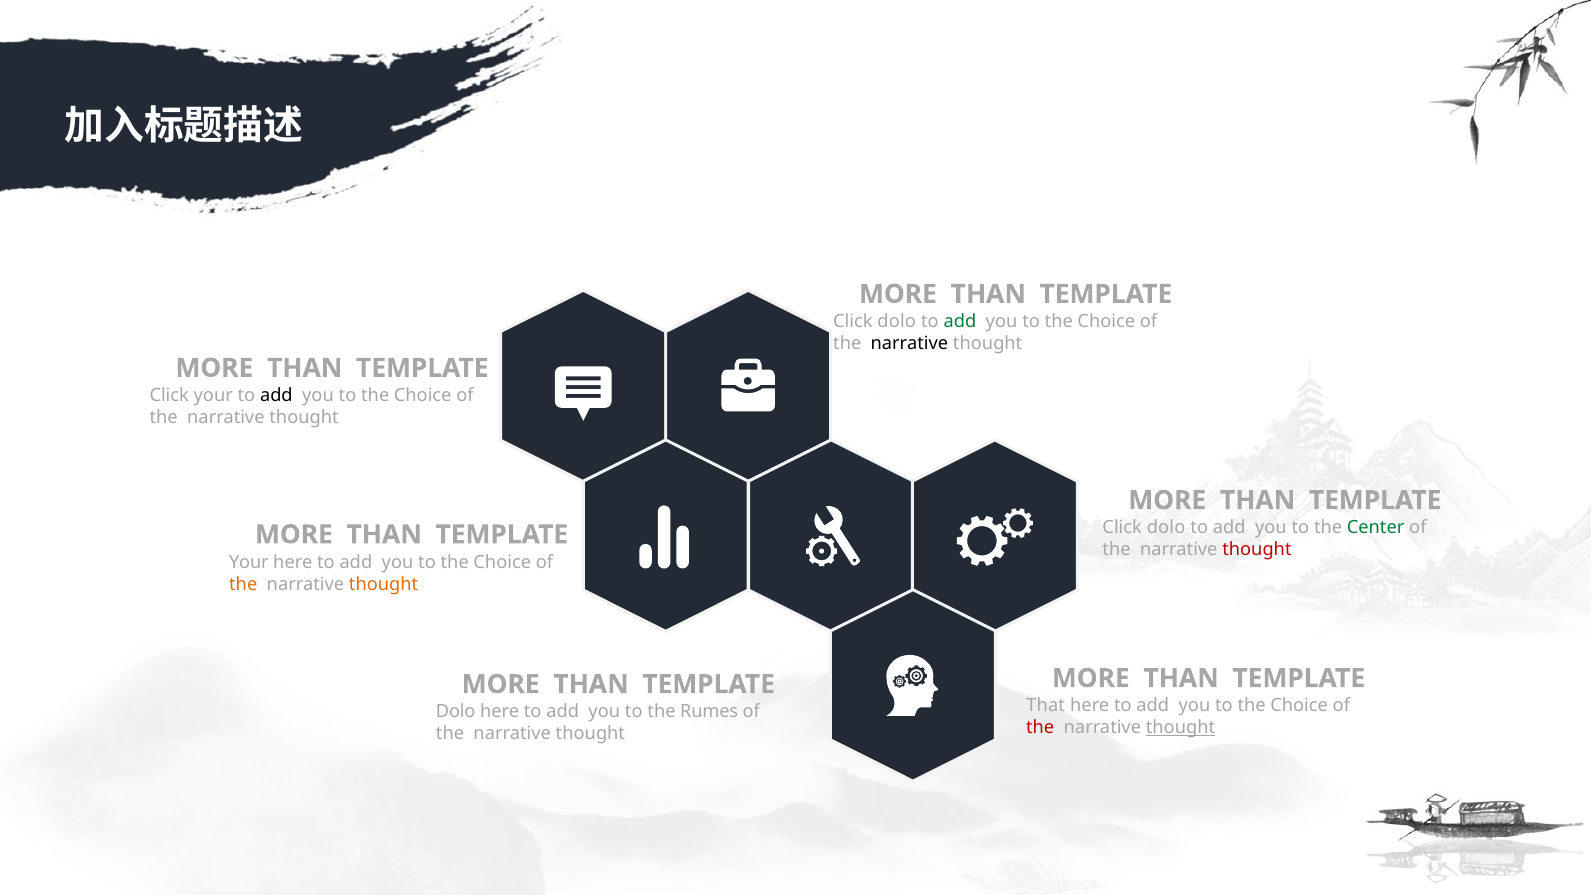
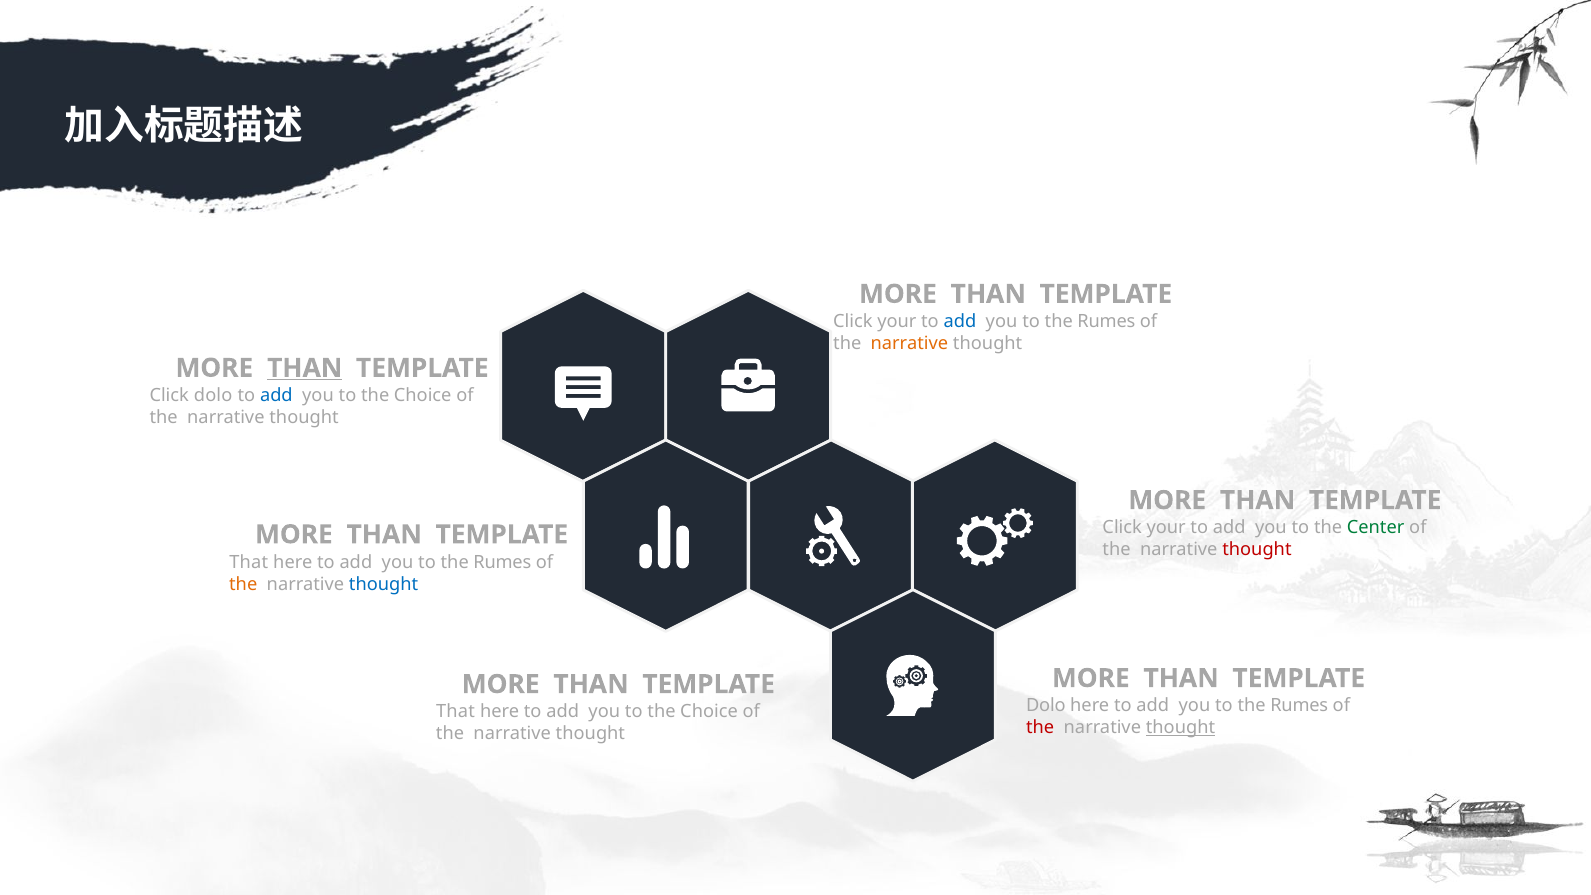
dolo at (897, 322): dolo -> your
add at (960, 322) colour: green -> blue
Choice at (1106, 322): Choice -> Rumes
narrative at (909, 344) colour: black -> orange
THAN at (305, 368) underline: none -> present
Click your: your -> dolo
add at (276, 396) colour: black -> blue
dolo at (1166, 528): dolo -> your
Your at (249, 562): Your -> That
Choice at (502, 562): Choice -> Rumes
thought at (384, 584) colour: orange -> blue
That at (1046, 706): That -> Dolo
Choice at (1299, 706): Choice -> Rumes
Dolo at (456, 712): Dolo -> That
Rumes at (709, 712): Rumes -> Choice
